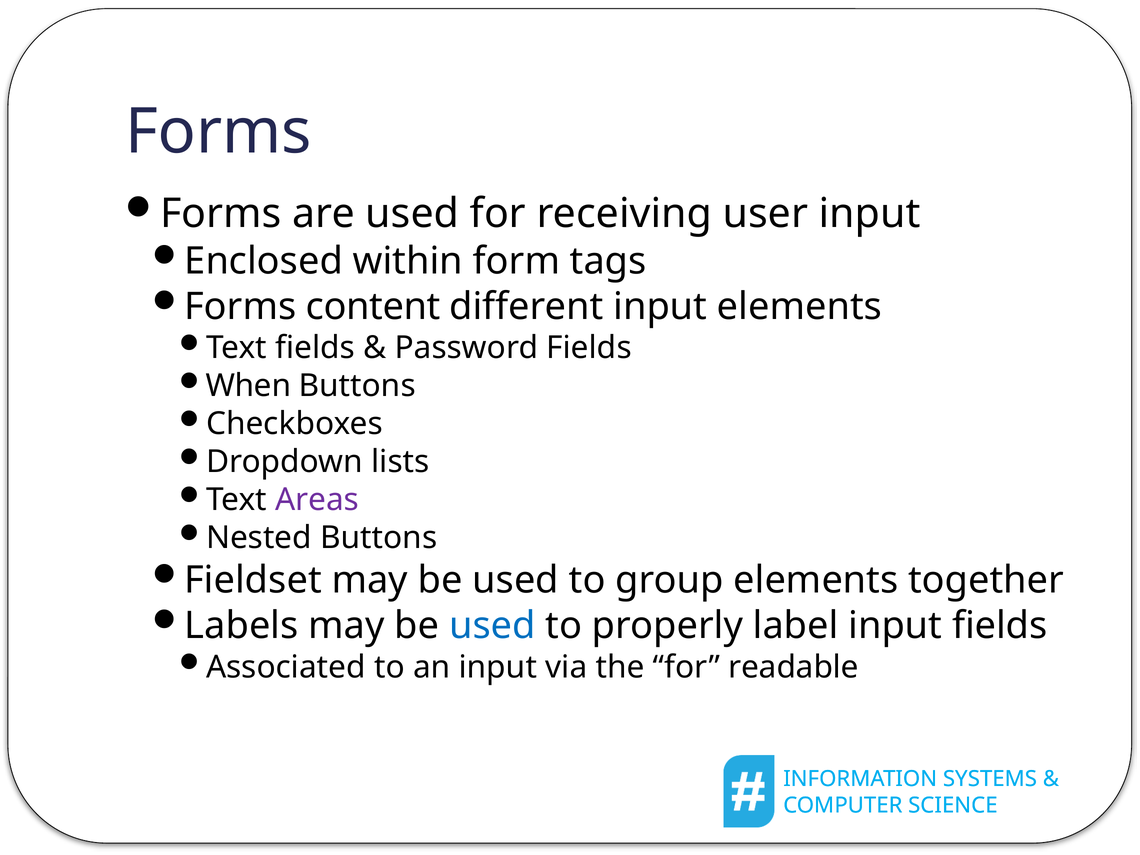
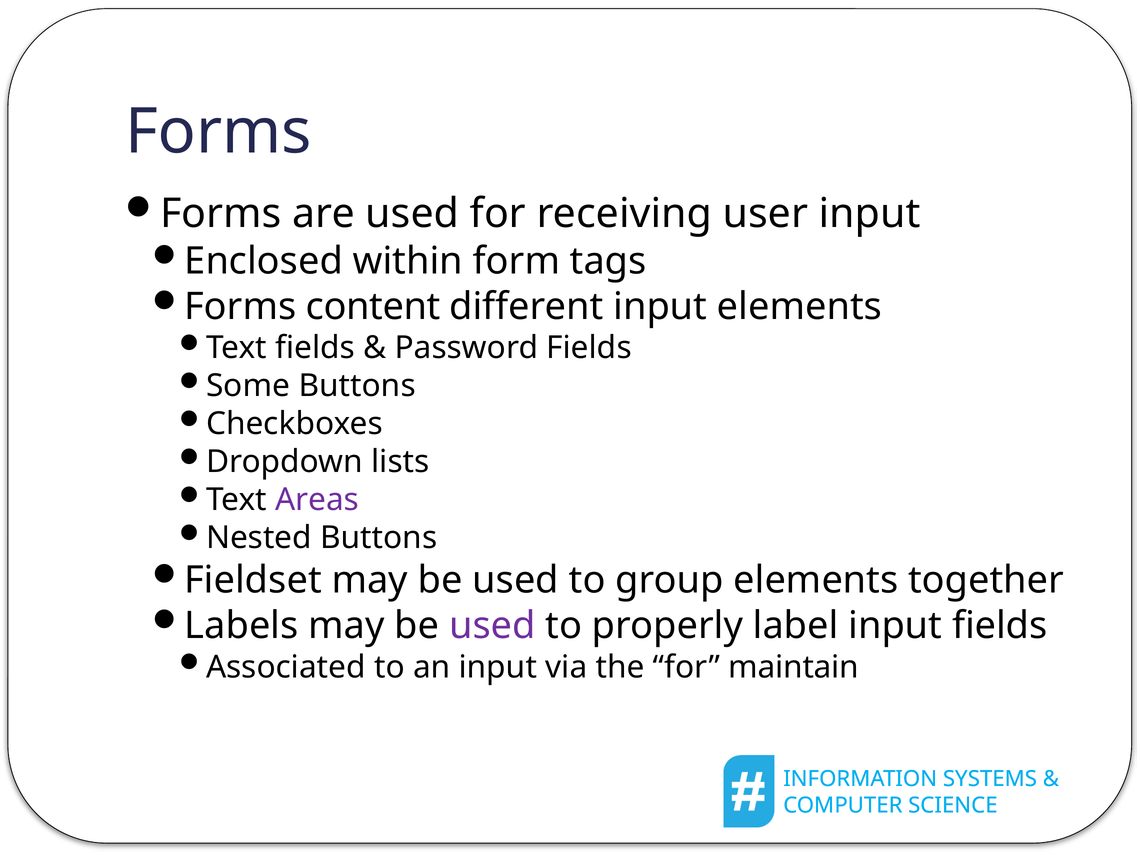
When: When -> Some
used at (492, 626) colour: blue -> purple
readable: readable -> maintain
